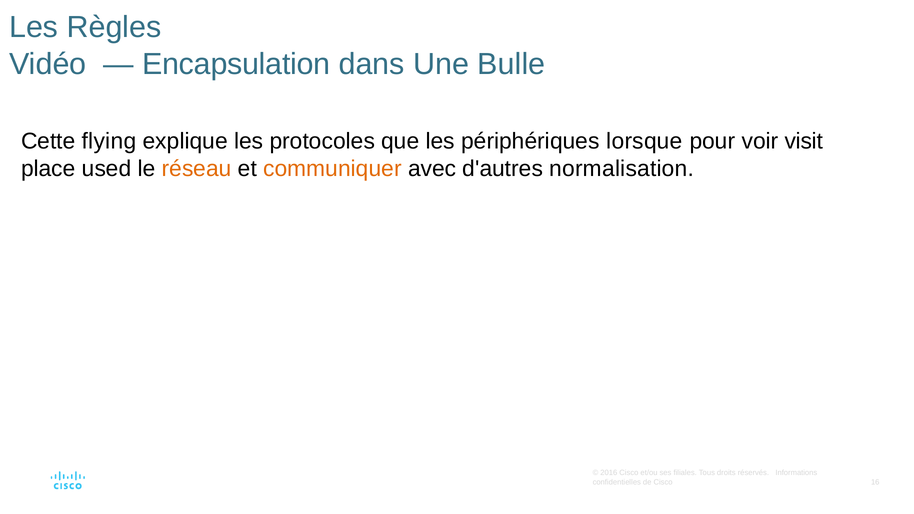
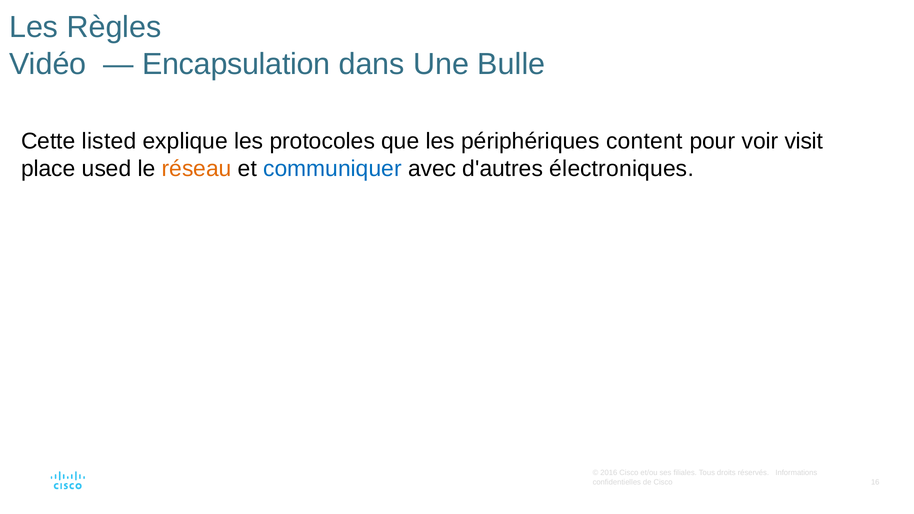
flying: flying -> listed
lorsque: lorsque -> content
communiquer colour: orange -> blue
normalisation: normalisation -> électroniques
